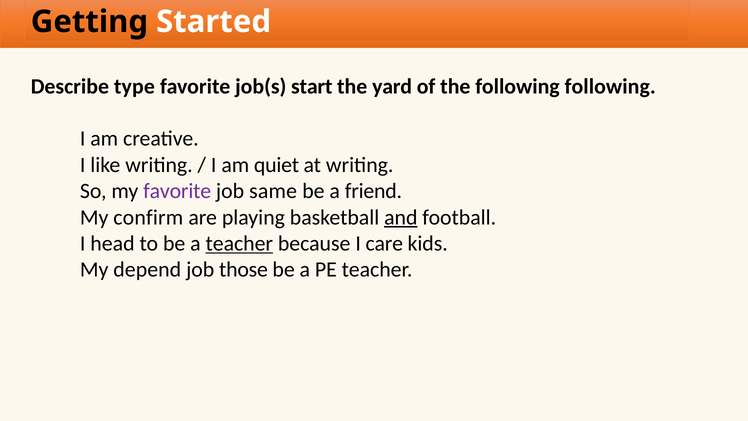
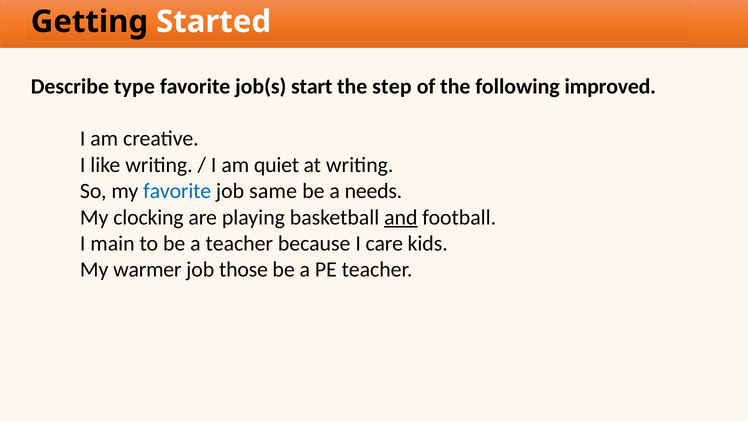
yard: yard -> step
following following: following -> improved
favorite at (177, 191) colour: purple -> blue
friend: friend -> needs
confirm: confirm -> clocking
head: head -> main
teacher at (239, 243) underline: present -> none
depend: depend -> warmer
